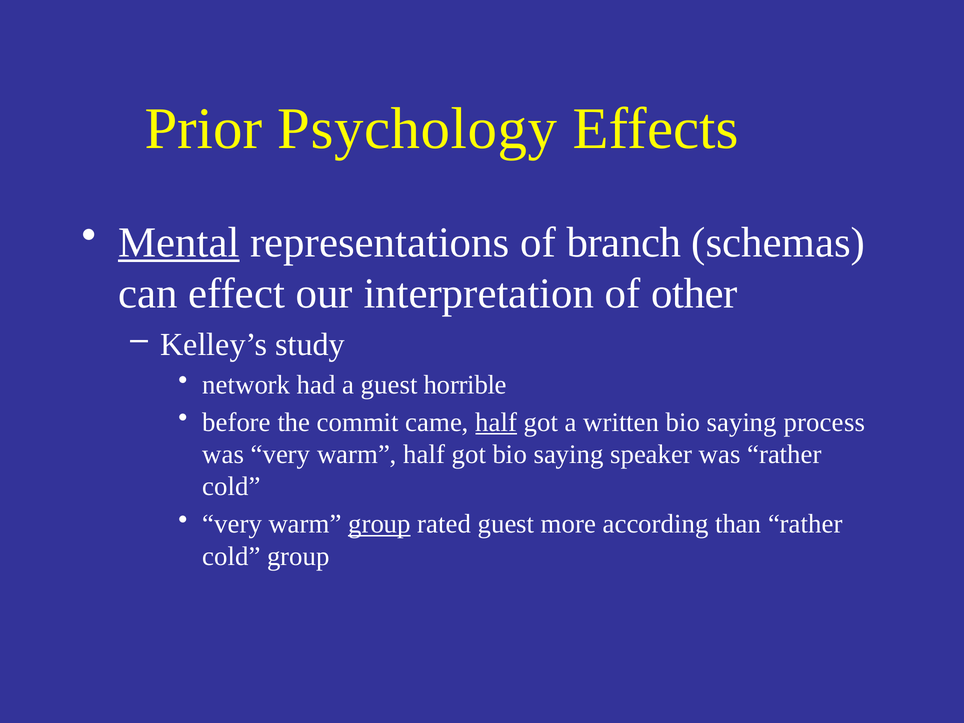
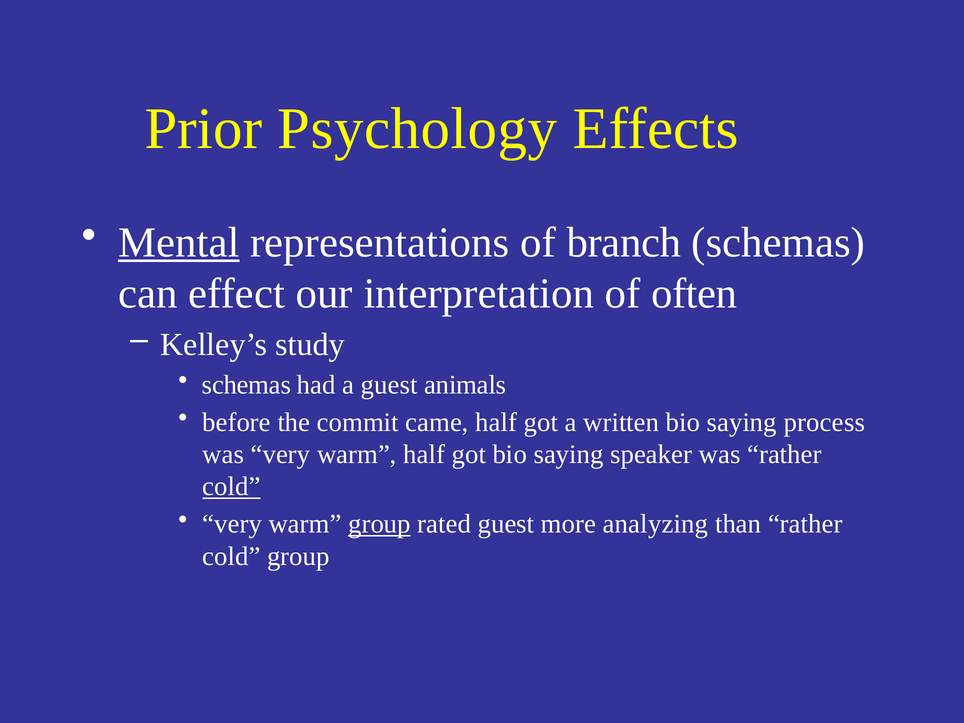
other: other -> often
network at (246, 385): network -> schemas
horrible: horrible -> animals
half at (496, 422) underline: present -> none
cold at (231, 487) underline: none -> present
according: according -> analyzing
